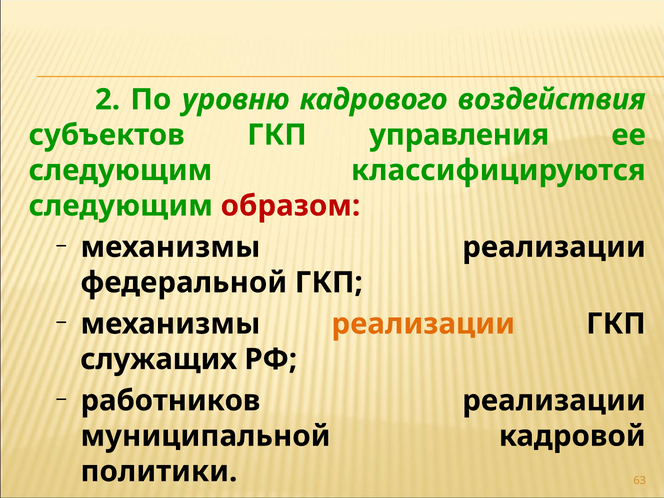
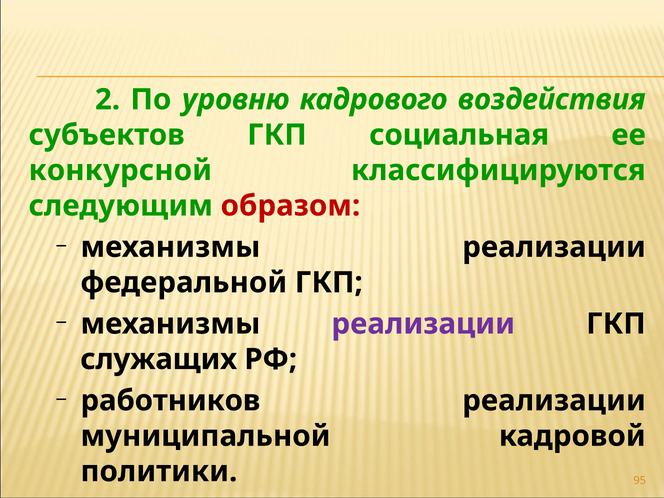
управления: управления -> социальная
следующим at (120, 170): следующим -> конкурсной
реализации at (423, 324) colour: orange -> purple
63: 63 -> 95
